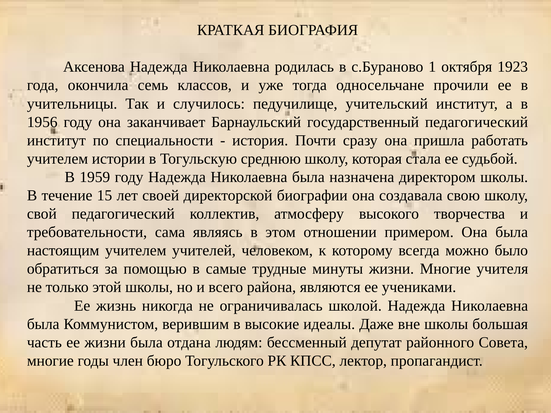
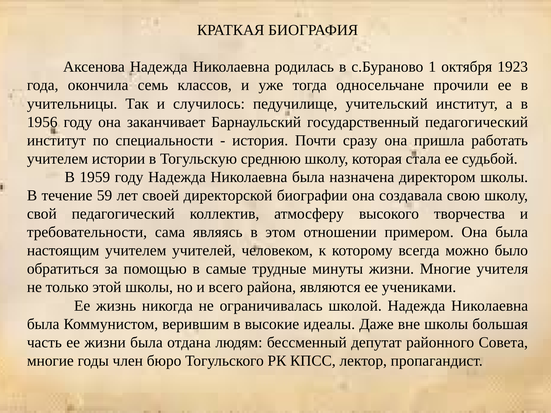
15: 15 -> 59
